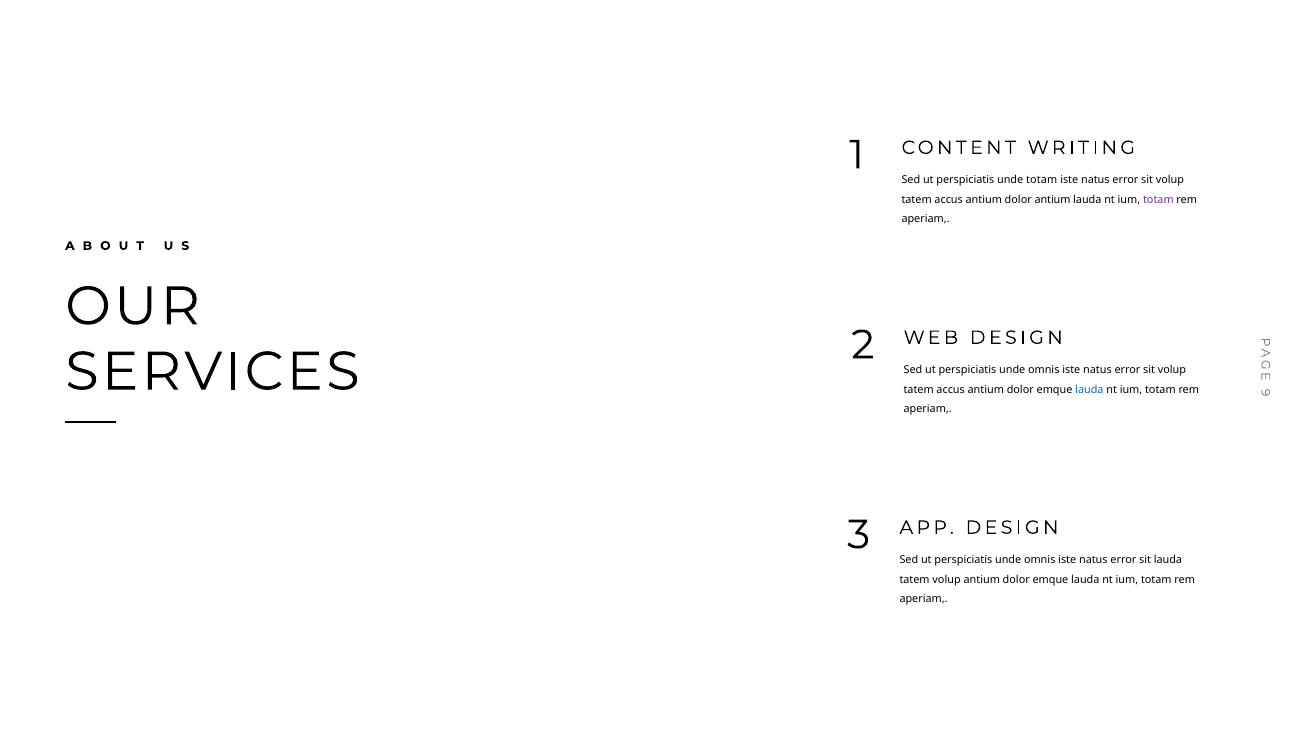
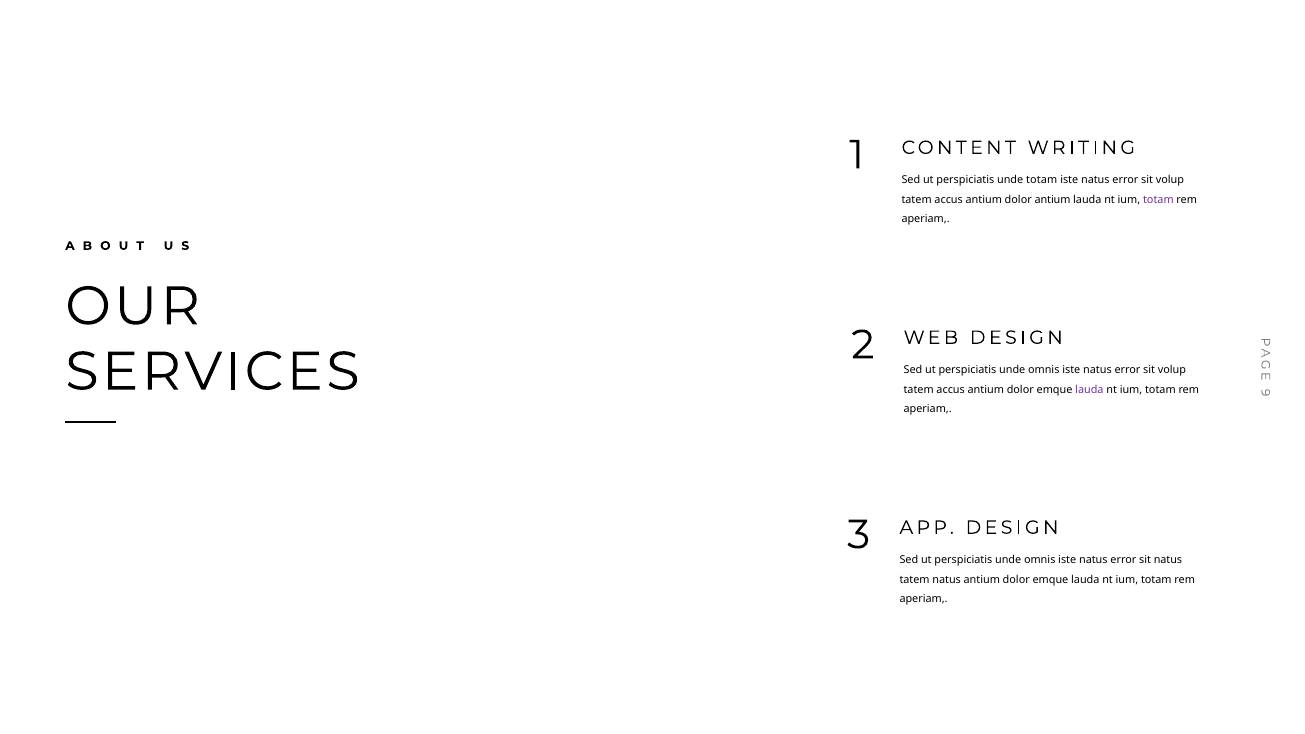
lauda at (1089, 390) colour: blue -> purple
sit lauda: lauda -> natus
tatem volup: volup -> natus
